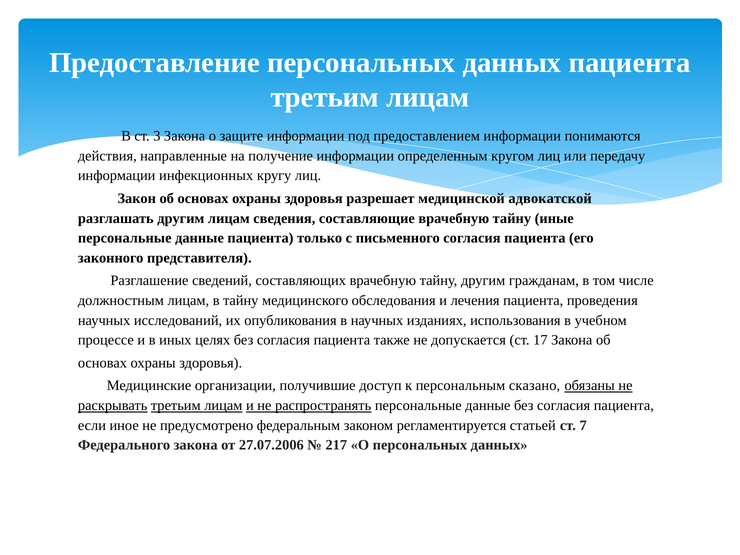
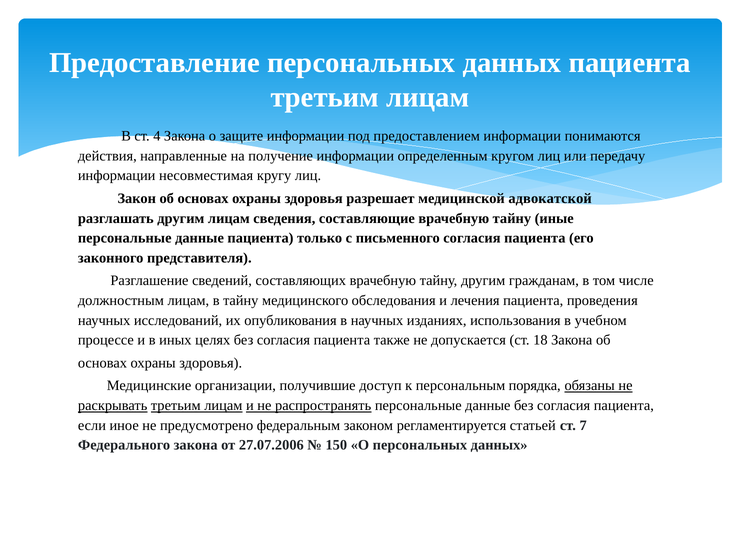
3: 3 -> 4
инфекционных: инфекционных -> несовместимая
17: 17 -> 18
сказано: сказано -> порядка
217: 217 -> 150
